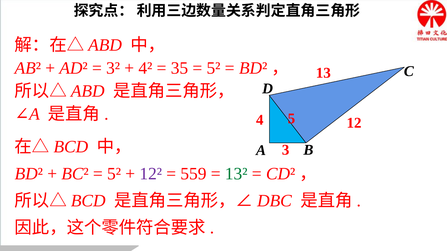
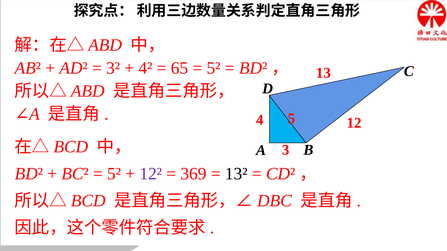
35: 35 -> 65
559: 559 -> 369
13² colour: green -> black
